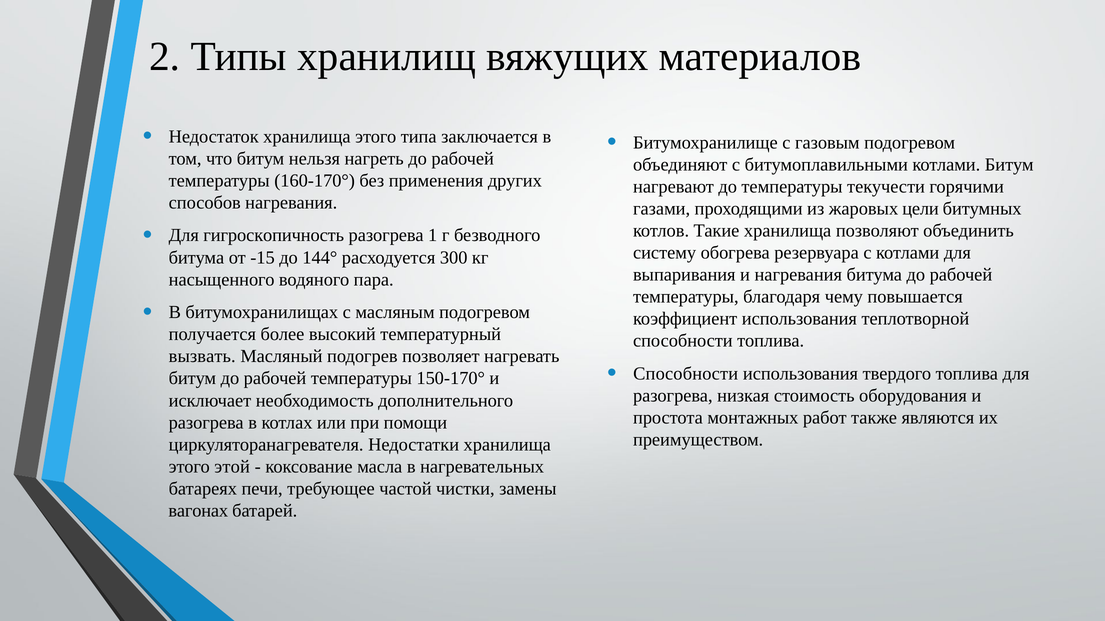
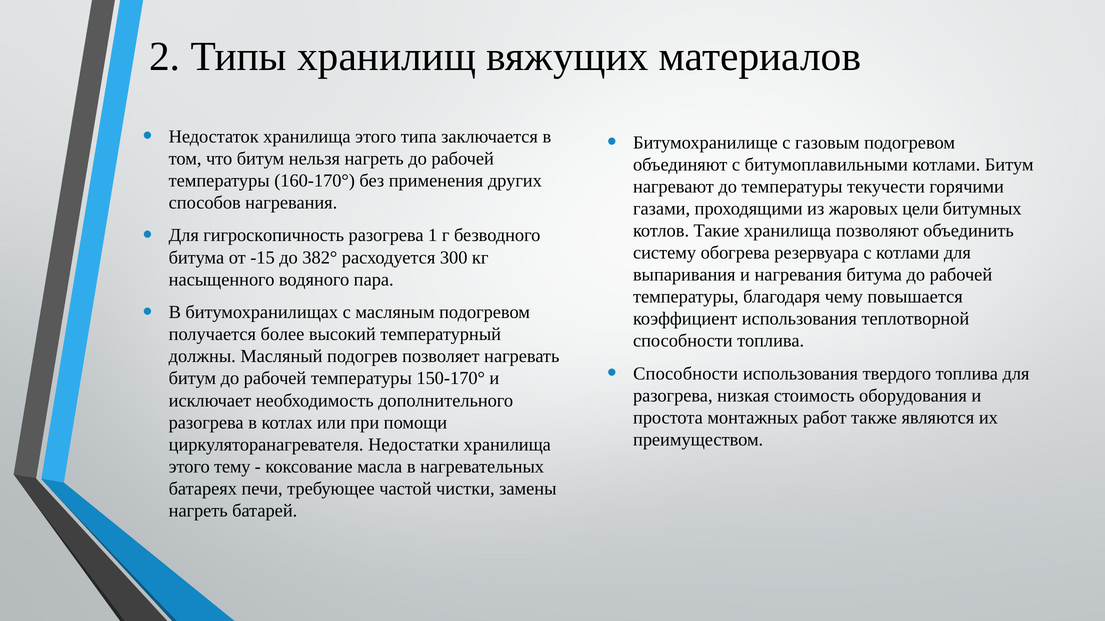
144°: 144° -> 382°
вызвать: вызвать -> должны
этой: этой -> тему
вагонах at (198, 511): вагонах -> нагреть
